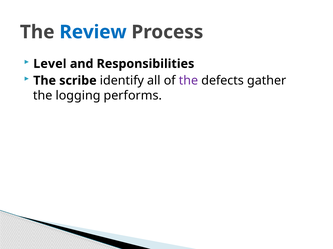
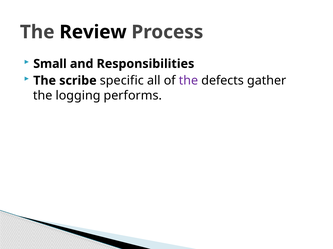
Review colour: blue -> black
Level: Level -> Small
identify: identify -> specific
